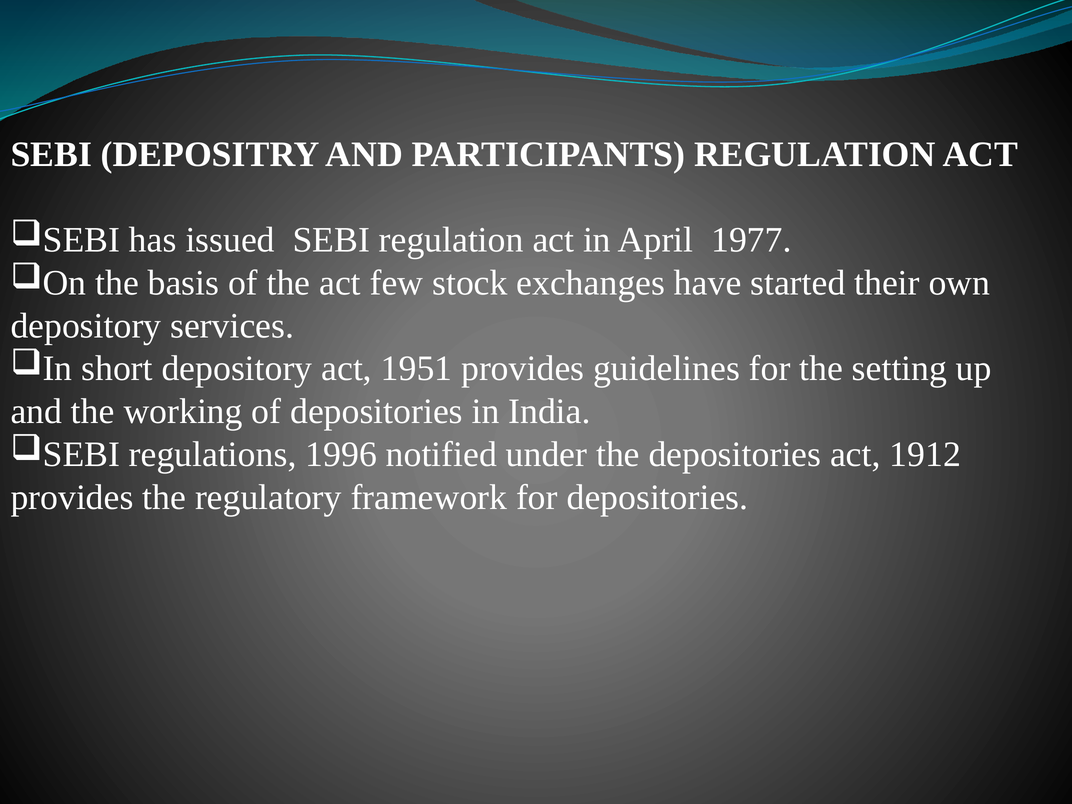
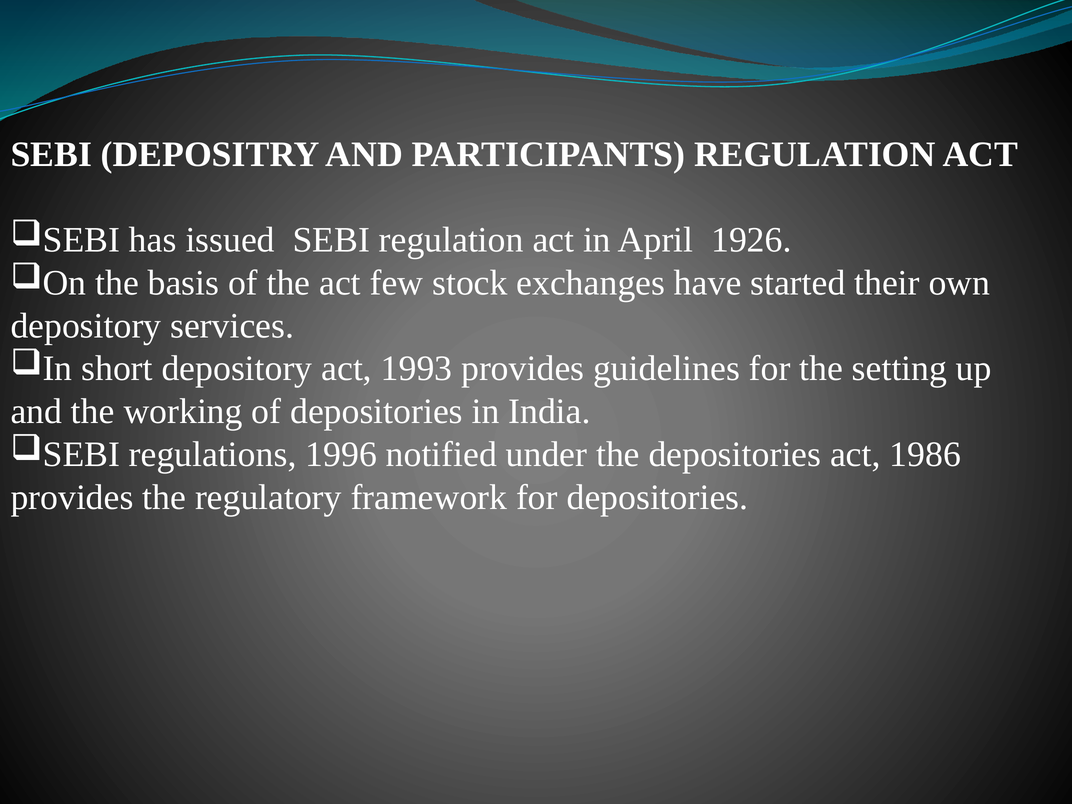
1977: 1977 -> 1926
1951: 1951 -> 1993
1912: 1912 -> 1986
